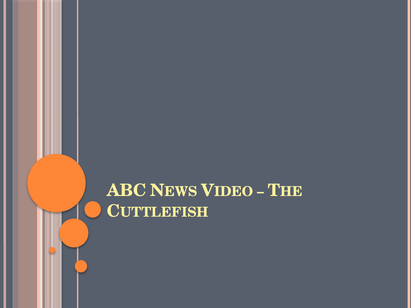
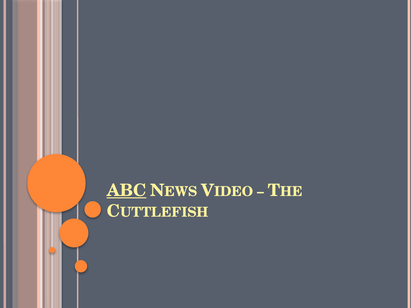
ABC underline: none -> present
